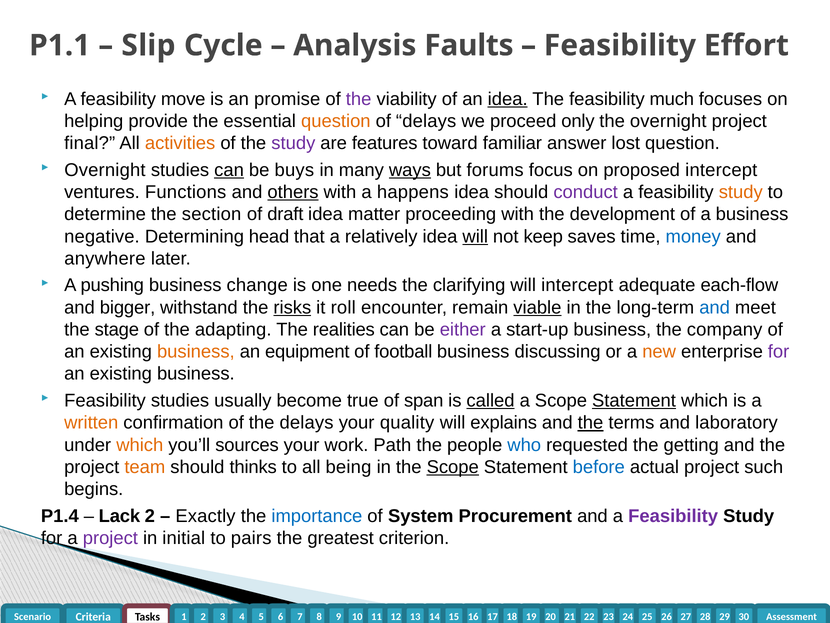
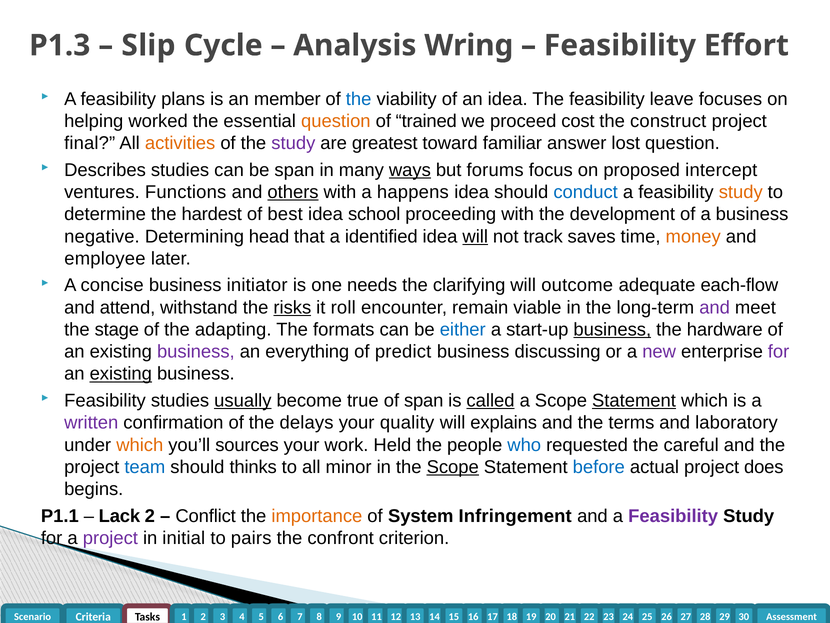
P1.1: P1.1 -> P1.3
Faults: Faults -> Wring
move: move -> plans
promise: promise -> member
the at (359, 99) colour: purple -> blue
idea at (508, 99) underline: present -> none
much: much -> leave
provide: provide -> worked
of delays: delays -> trained
only: only -> cost
the overnight: overnight -> construct
features: features -> greatest
Overnight at (105, 170): Overnight -> Describes
can at (229, 170) underline: present -> none
be buys: buys -> span
conduct colour: purple -> blue
section: section -> hardest
draft: draft -> best
matter: matter -> school
relatively: relatively -> identified
keep: keep -> track
money colour: blue -> orange
anywhere: anywhere -> employee
pushing: pushing -> concise
change: change -> initiator
will intercept: intercept -> outcome
bigger: bigger -> attend
viable underline: present -> none
and at (715, 307) colour: blue -> purple
realities: realities -> formats
either colour: purple -> blue
business at (612, 329) underline: none -> present
company: company -> hardware
business at (196, 351) colour: orange -> purple
equipment: equipment -> everything
football: football -> predict
new colour: orange -> purple
existing at (121, 374) underline: none -> present
usually underline: none -> present
written colour: orange -> purple
the at (591, 422) underline: present -> none
Path: Path -> Held
getting: getting -> careful
team colour: orange -> blue
being: being -> minor
such: such -> does
P1.4: P1.4 -> P1.1
Exactly: Exactly -> Conflict
importance colour: blue -> orange
Procurement: Procurement -> Infringement
greatest: greatest -> confront
